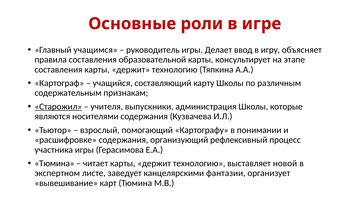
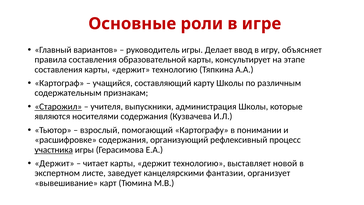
учащимся: учащимся -> вариантов
участника underline: none -> present
Тюмина at (55, 163): Тюмина -> Держит
